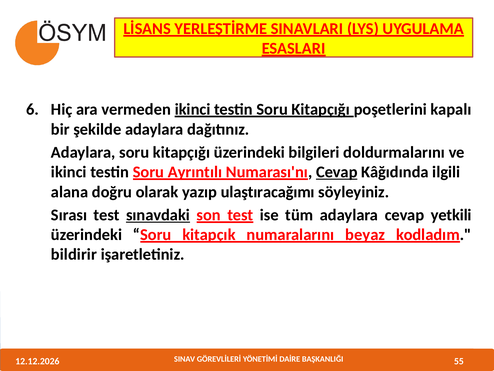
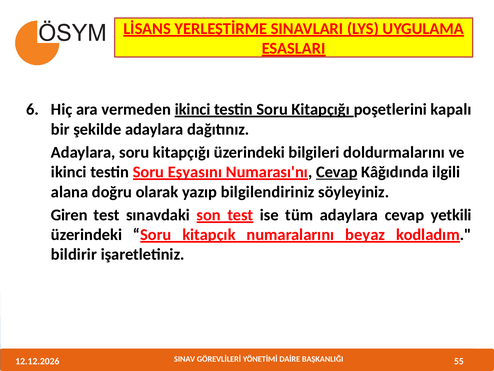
Ayrıntılı: Ayrıntılı -> Eşyasını
ulaştıracağımı: ulaştıracağımı -> bilgilendiriniz
Sırası: Sırası -> Giren
sınavdaki underline: present -> none
